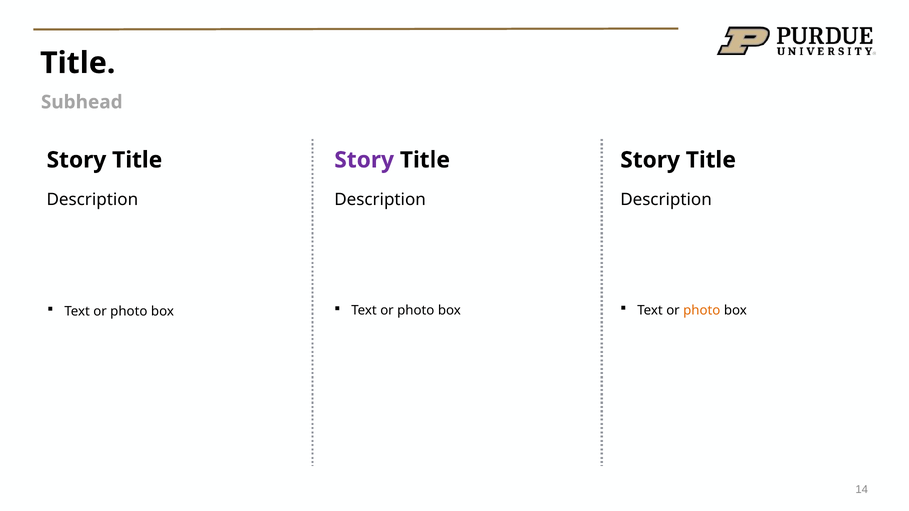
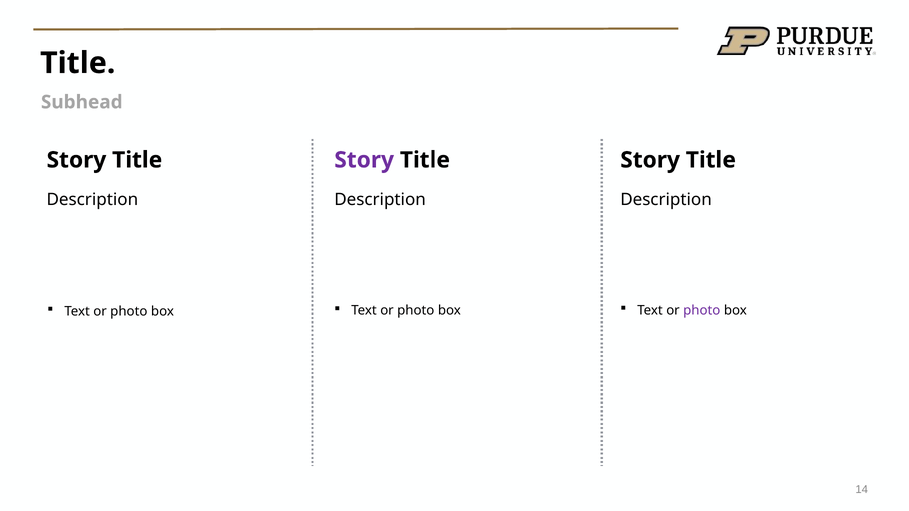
photo at (702, 310) colour: orange -> purple
